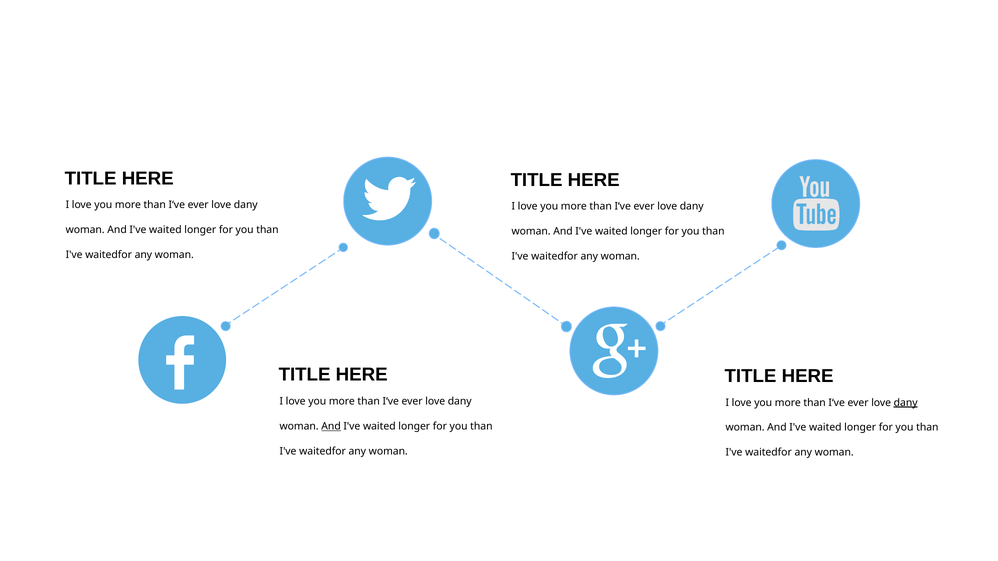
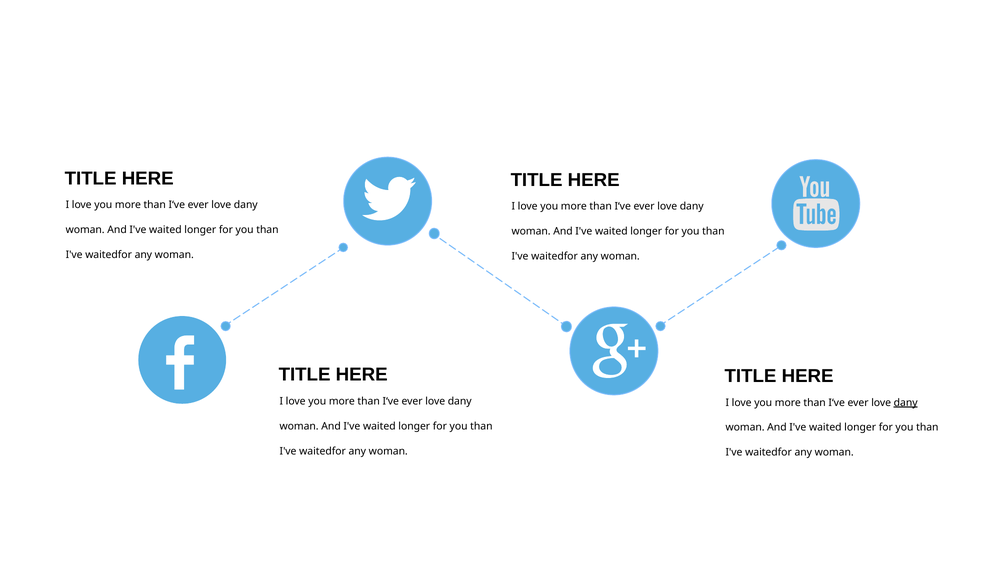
And at (331, 426) underline: present -> none
